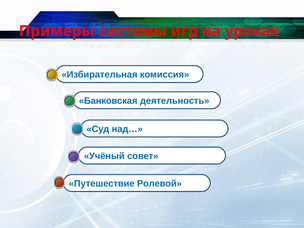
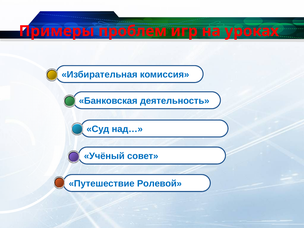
системы: системы -> проблем
